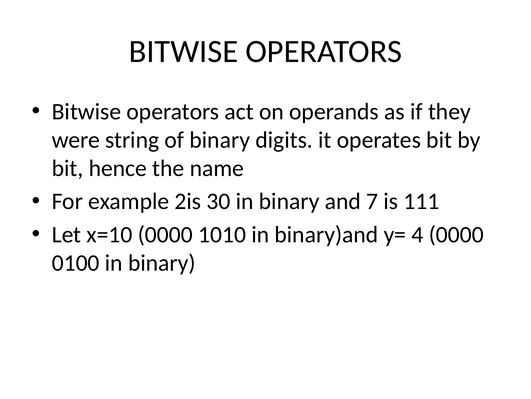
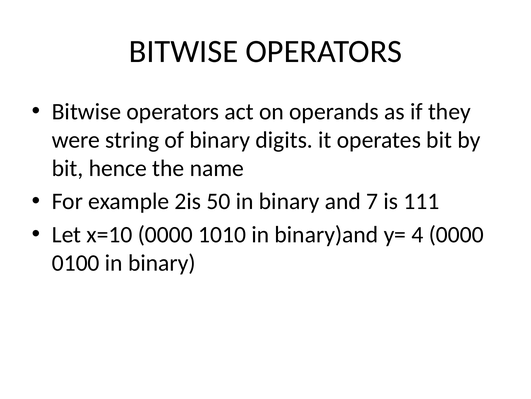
30: 30 -> 50
